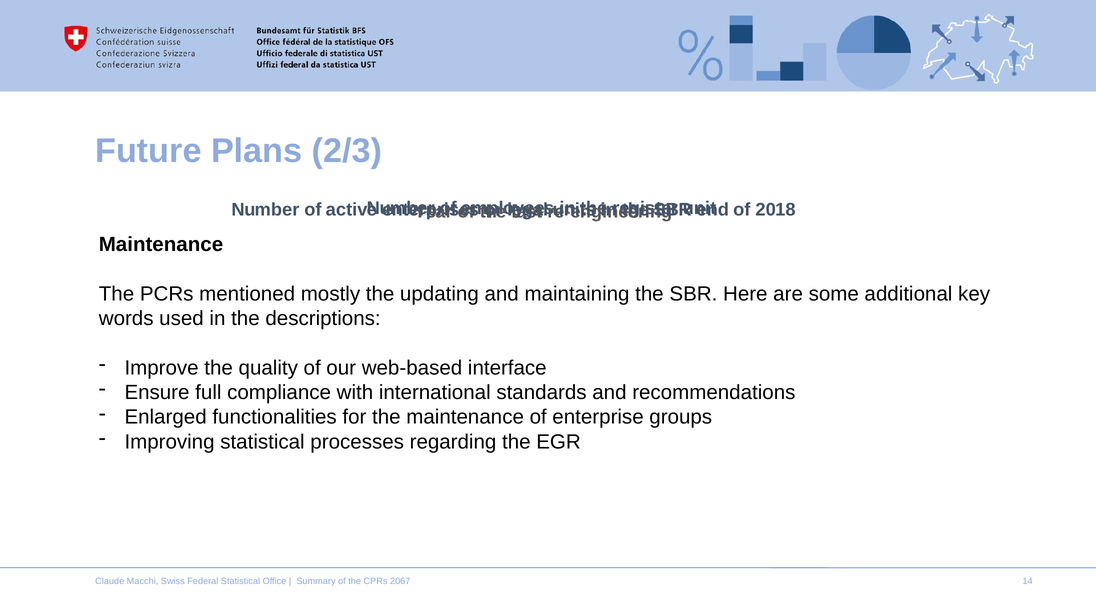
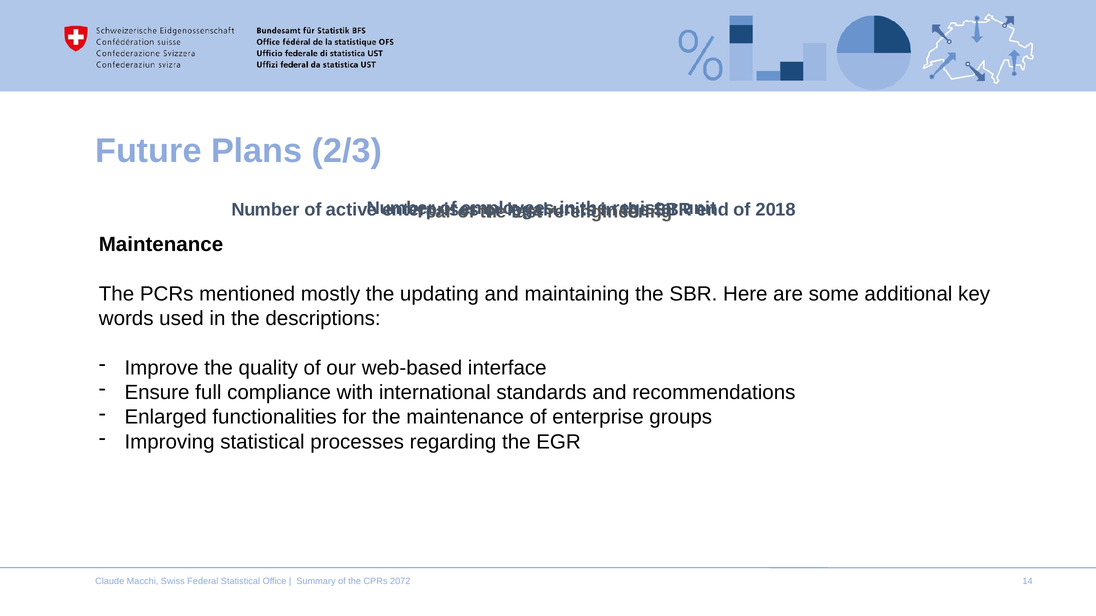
2067: 2067 -> 2072
